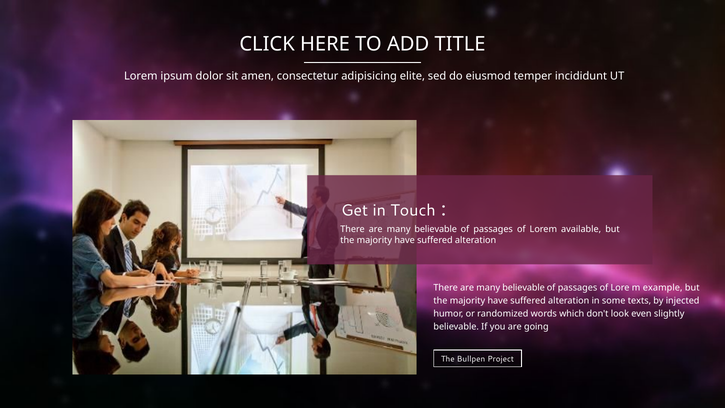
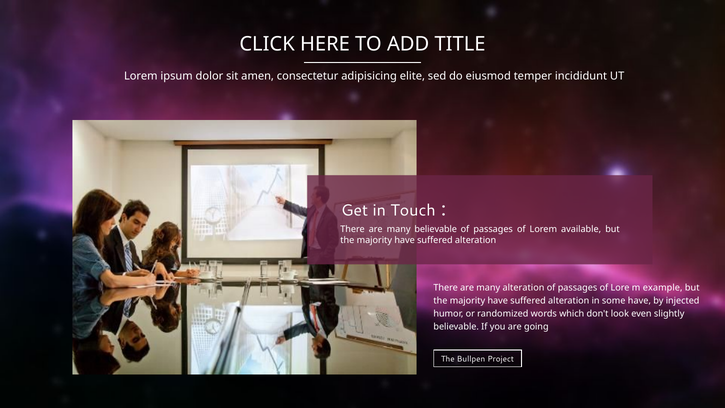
believable at (524, 287): believable -> alteration
some texts: texts -> have
